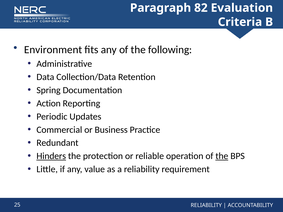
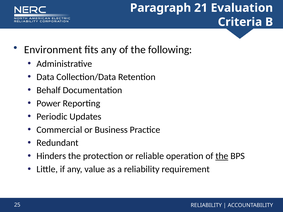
82: 82 -> 21
Spring: Spring -> Behalf
Action: Action -> Power
Hinders underline: present -> none
